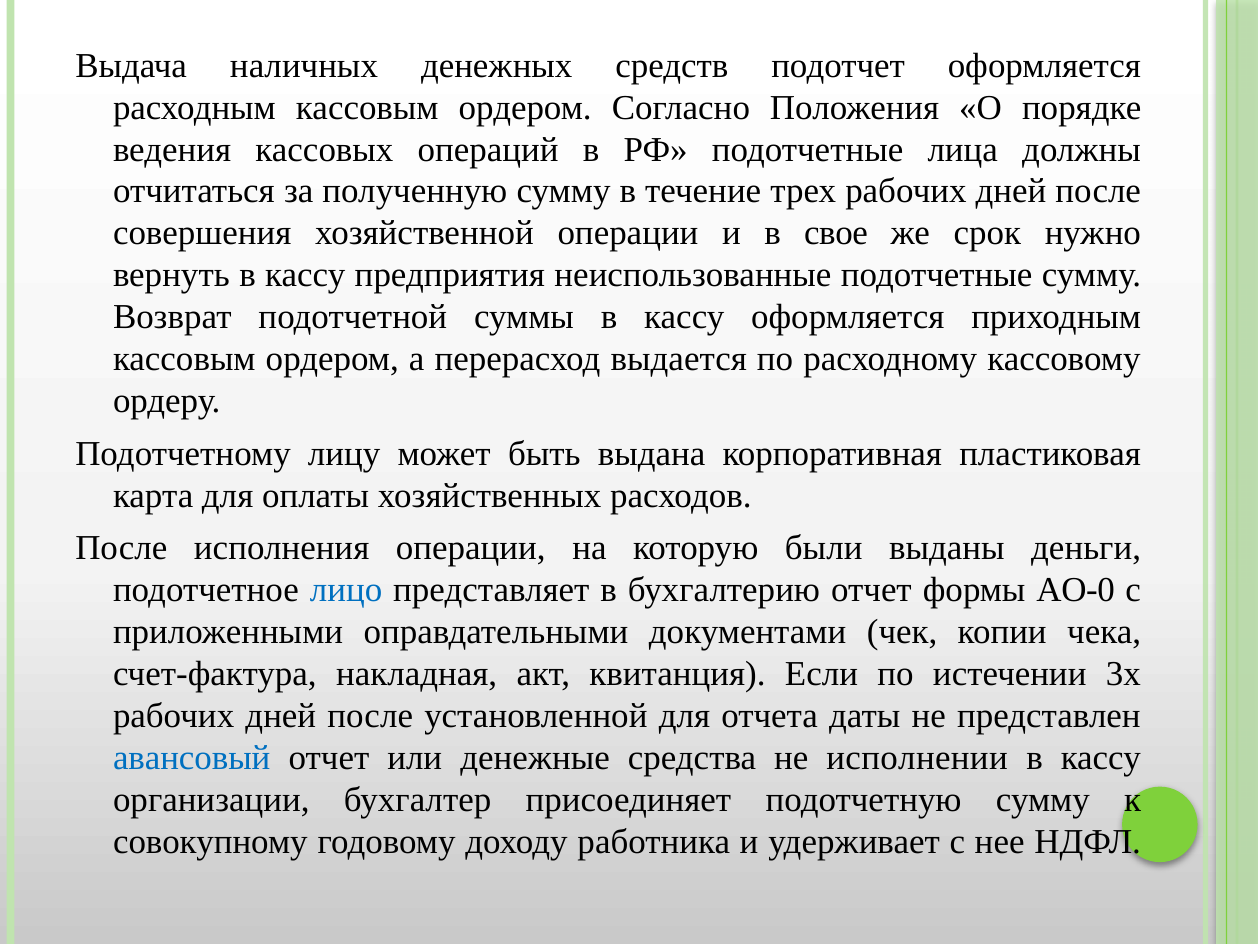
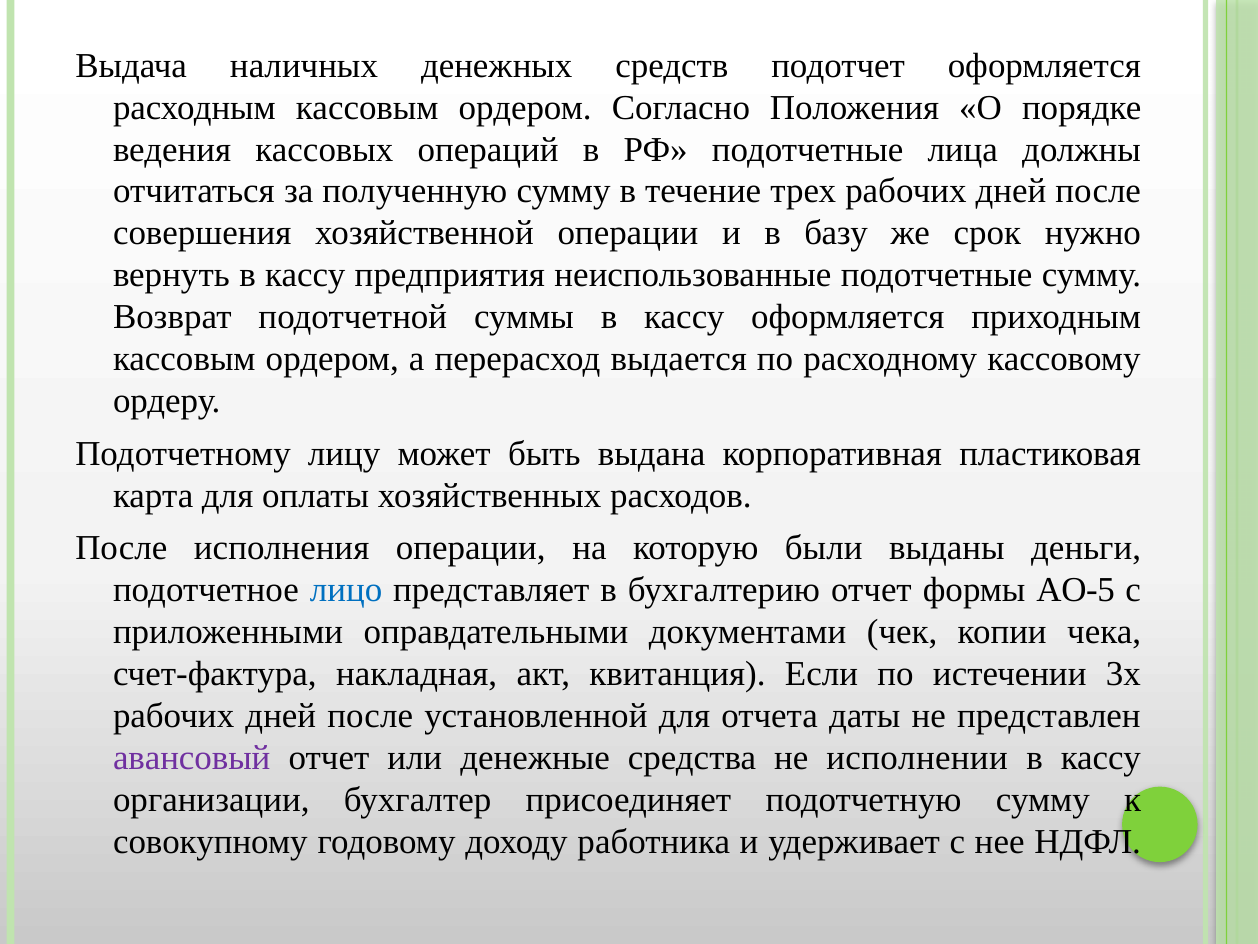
свое: свое -> базу
АО-0: АО-0 -> АО-5
авансовый colour: blue -> purple
